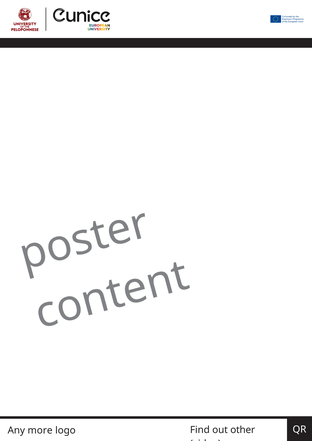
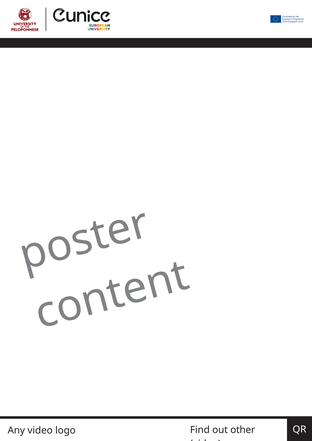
Any more: more -> video
